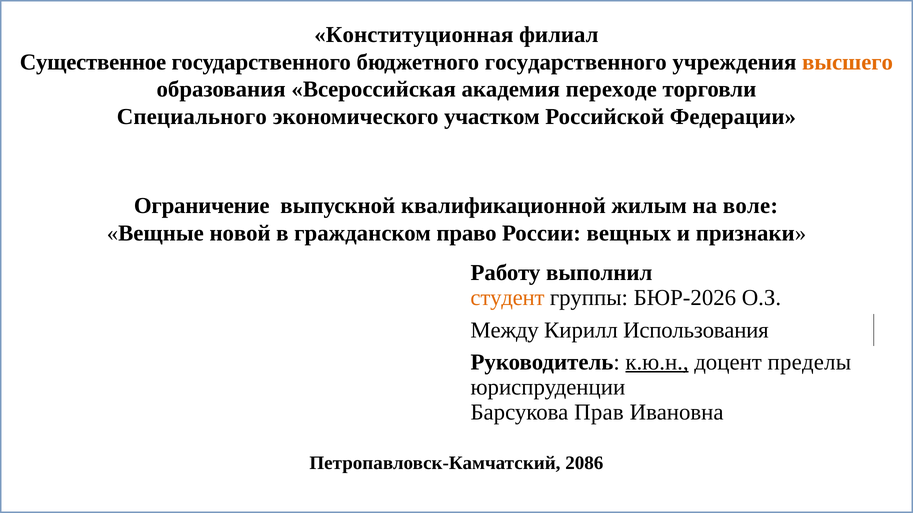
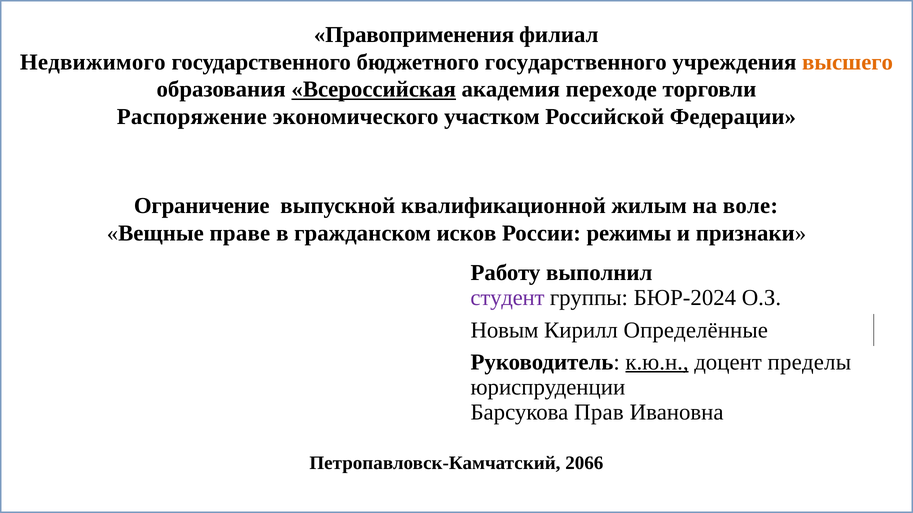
Конституционная: Конституционная -> Правоприменения
Существенное: Существенное -> Недвижимого
Всероссийская underline: none -> present
Специального: Специального -> Распоряжение
новой: новой -> праве
право: право -> исков
вещных: вещных -> режимы
студент colour: orange -> purple
БЮР-2026: БЮР-2026 -> БЮР-2024
Между: Между -> Новым
Использования: Использования -> Определённые
2086: 2086 -> 2066
